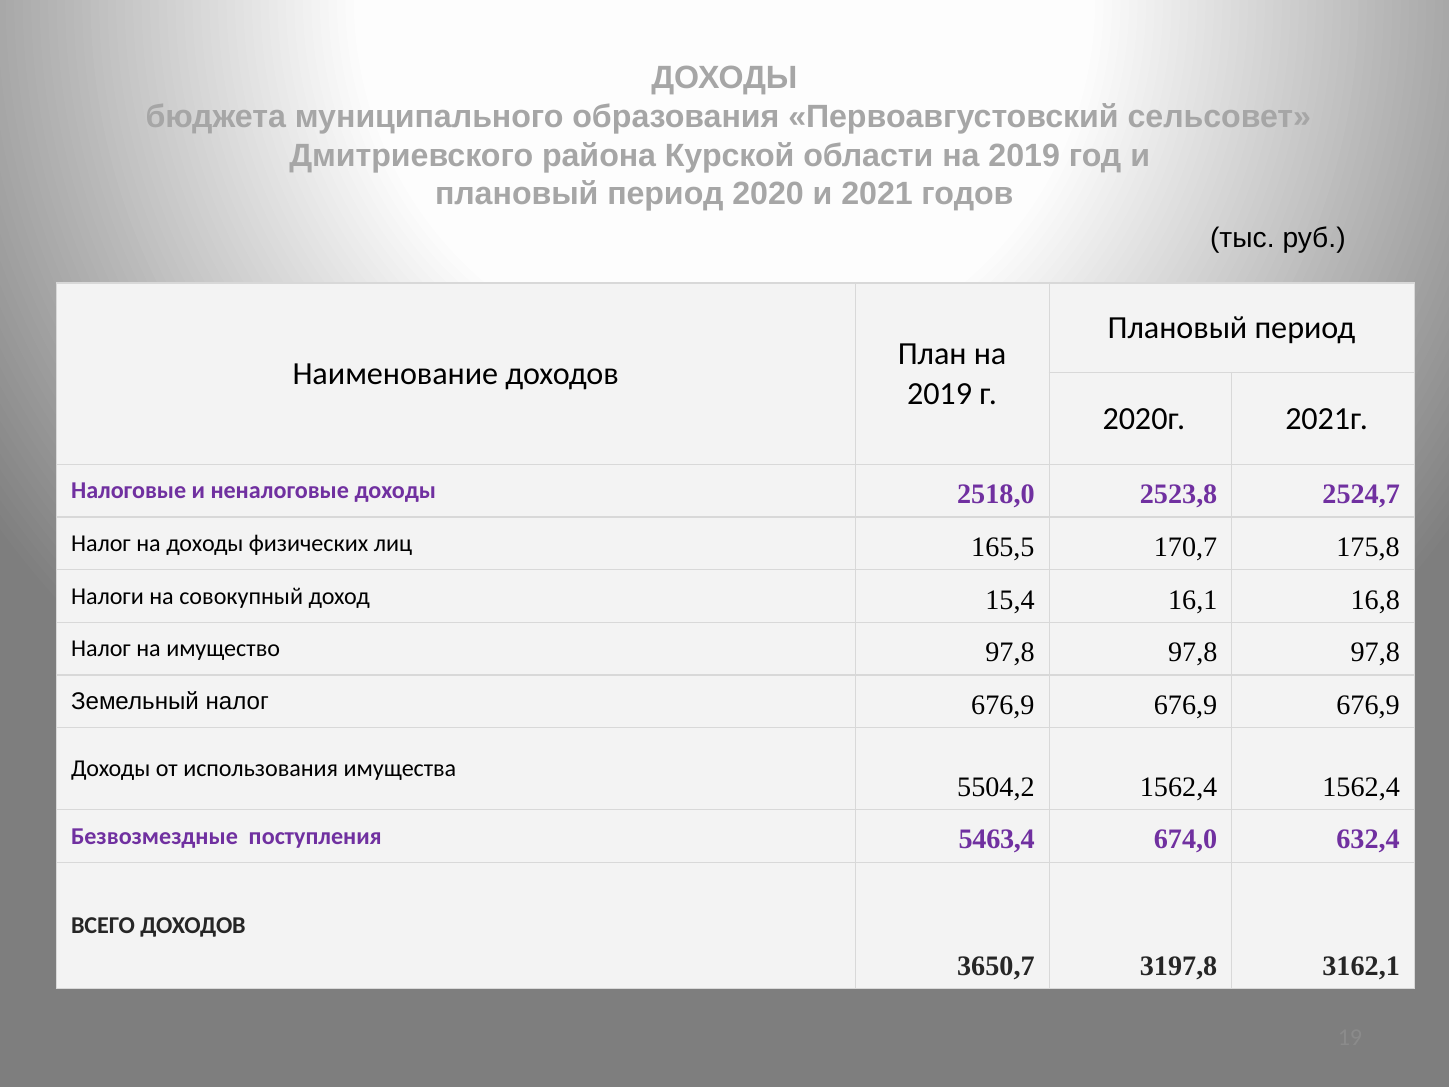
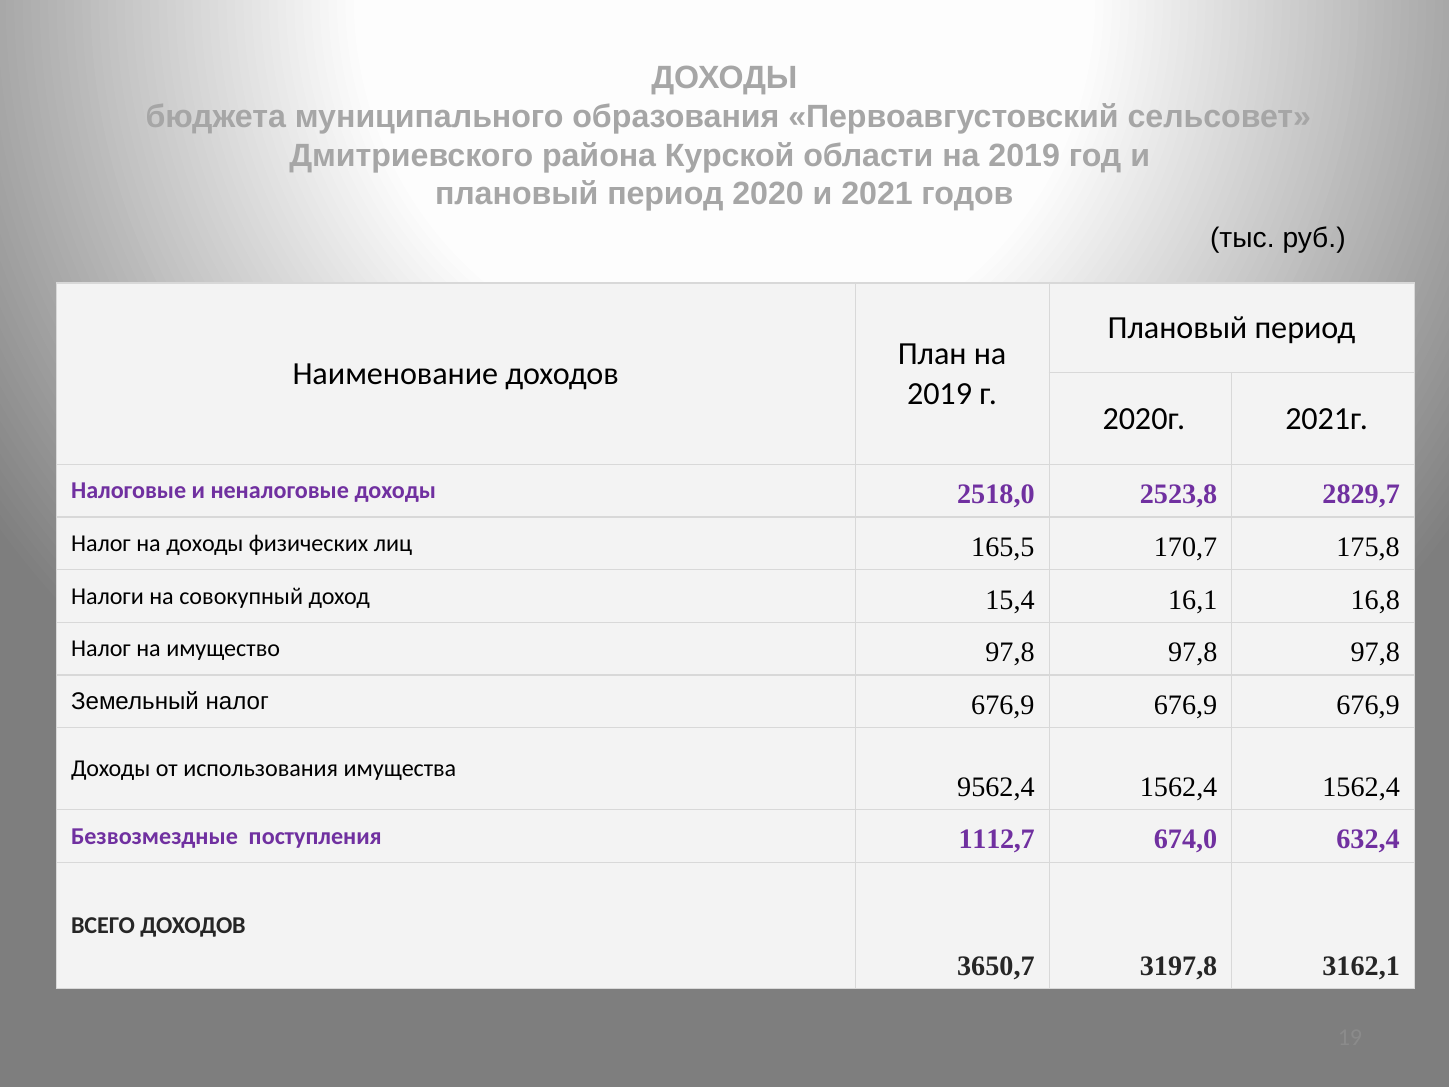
2524,7: 2524,7 -> 2829,7
5504,2: 5504,2 -> 9562,4
5463,4: 5463,4 -> 1112,7
